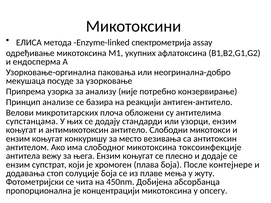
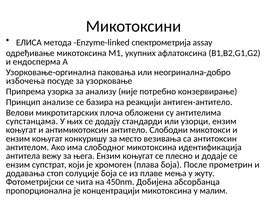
мекушаца: мекушаца -> избочења
токсоинфекције: токсоинфекције -> идентификација
контејнере: контејнере -> прометрин
опсегу: опсегу -> малим
